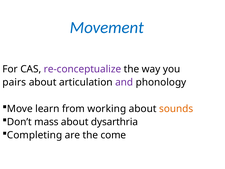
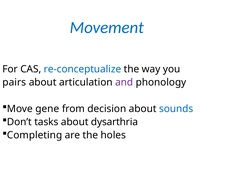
re-conceptualize colour: purple -> blue
learn: learn -> gene
working: working -> decision
sounds colour: orange -> blue
mass: mass -> tasks
come: come -> holes
